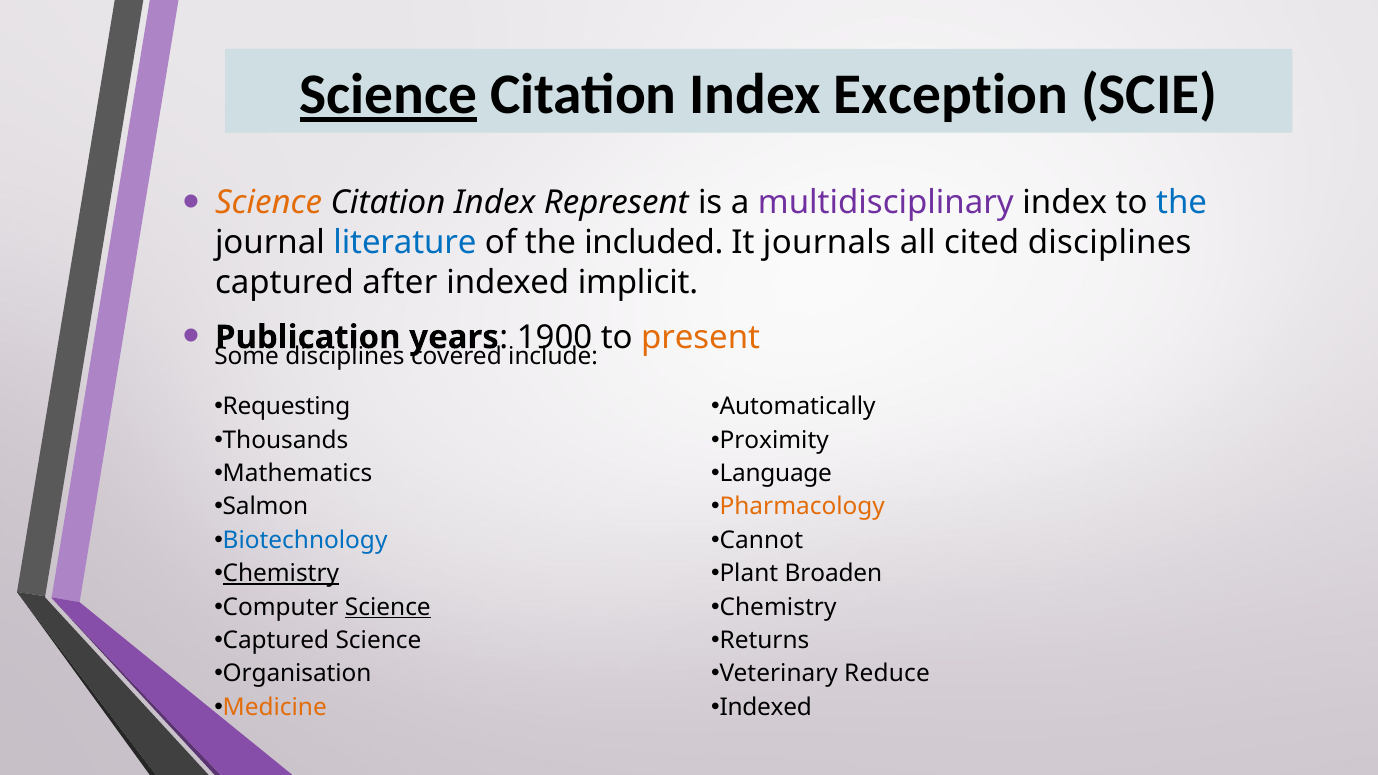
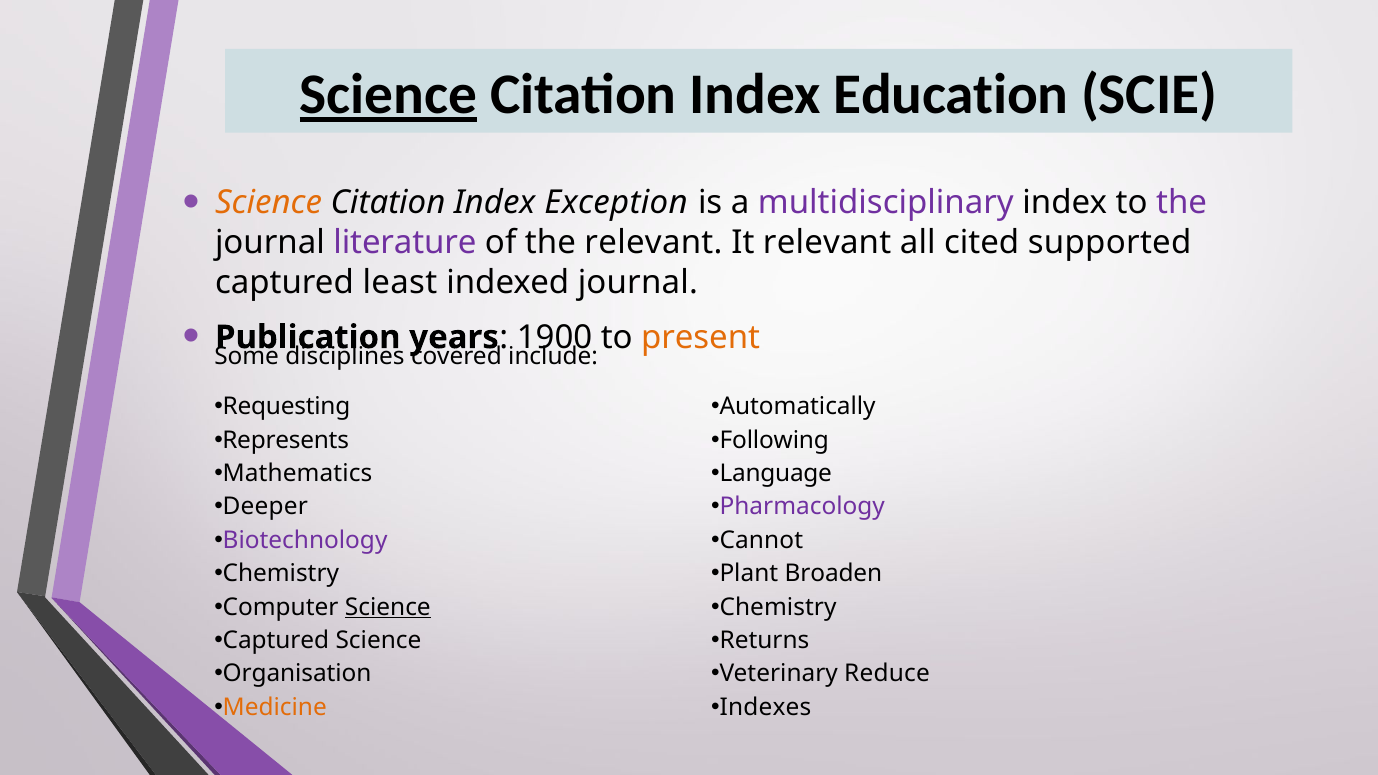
Exception: Exception -> Education
Represent: Represent -> Exception
the at (1182, 203) colour: blue -> purple
literature colour: blue -> purple
the included: included -> relevant
It journals: journals -> relevant
cited disciplines: disciplines -> supported
after: after -> least
indexed implicit: implicit -> journal
Thousands: Thousands -> Represents
Proximity: Proximity -> Following
Salmon: Salmon -> Deeper
Pharmacology colour: orange -> purple
Biotechnology colour: blue -> purple
Chemistry at (281, 574) underline: present -> none
Indexed at (766, 707): Indexed -> Indexes
